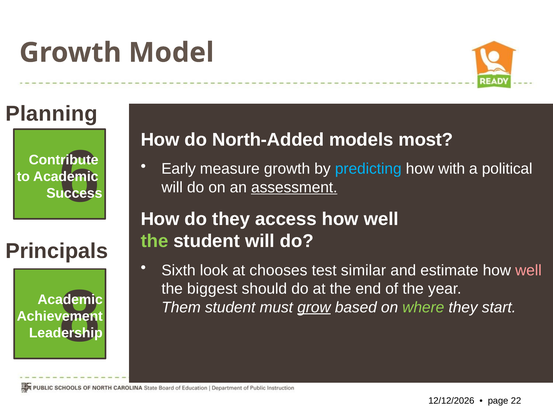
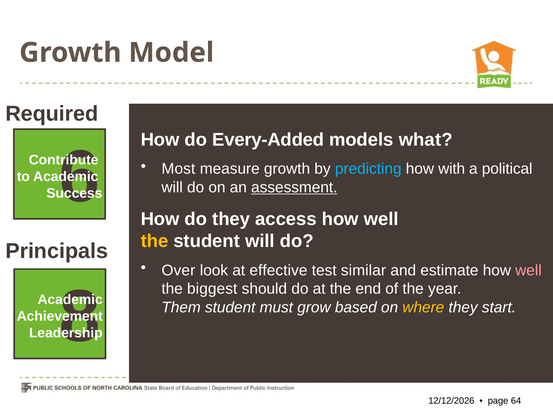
Planning: Planning -> Required
North-Added: North-Added -> Every-Added
most: most -> what
Early: Early -> Most
the at (155, 241) colour: light green -> yellow
Sixth: Sixth -> Over
chooses: chooses -> effective
grow underline: present -> none
where colour: light green -> yellow
22: 22 -> 64
